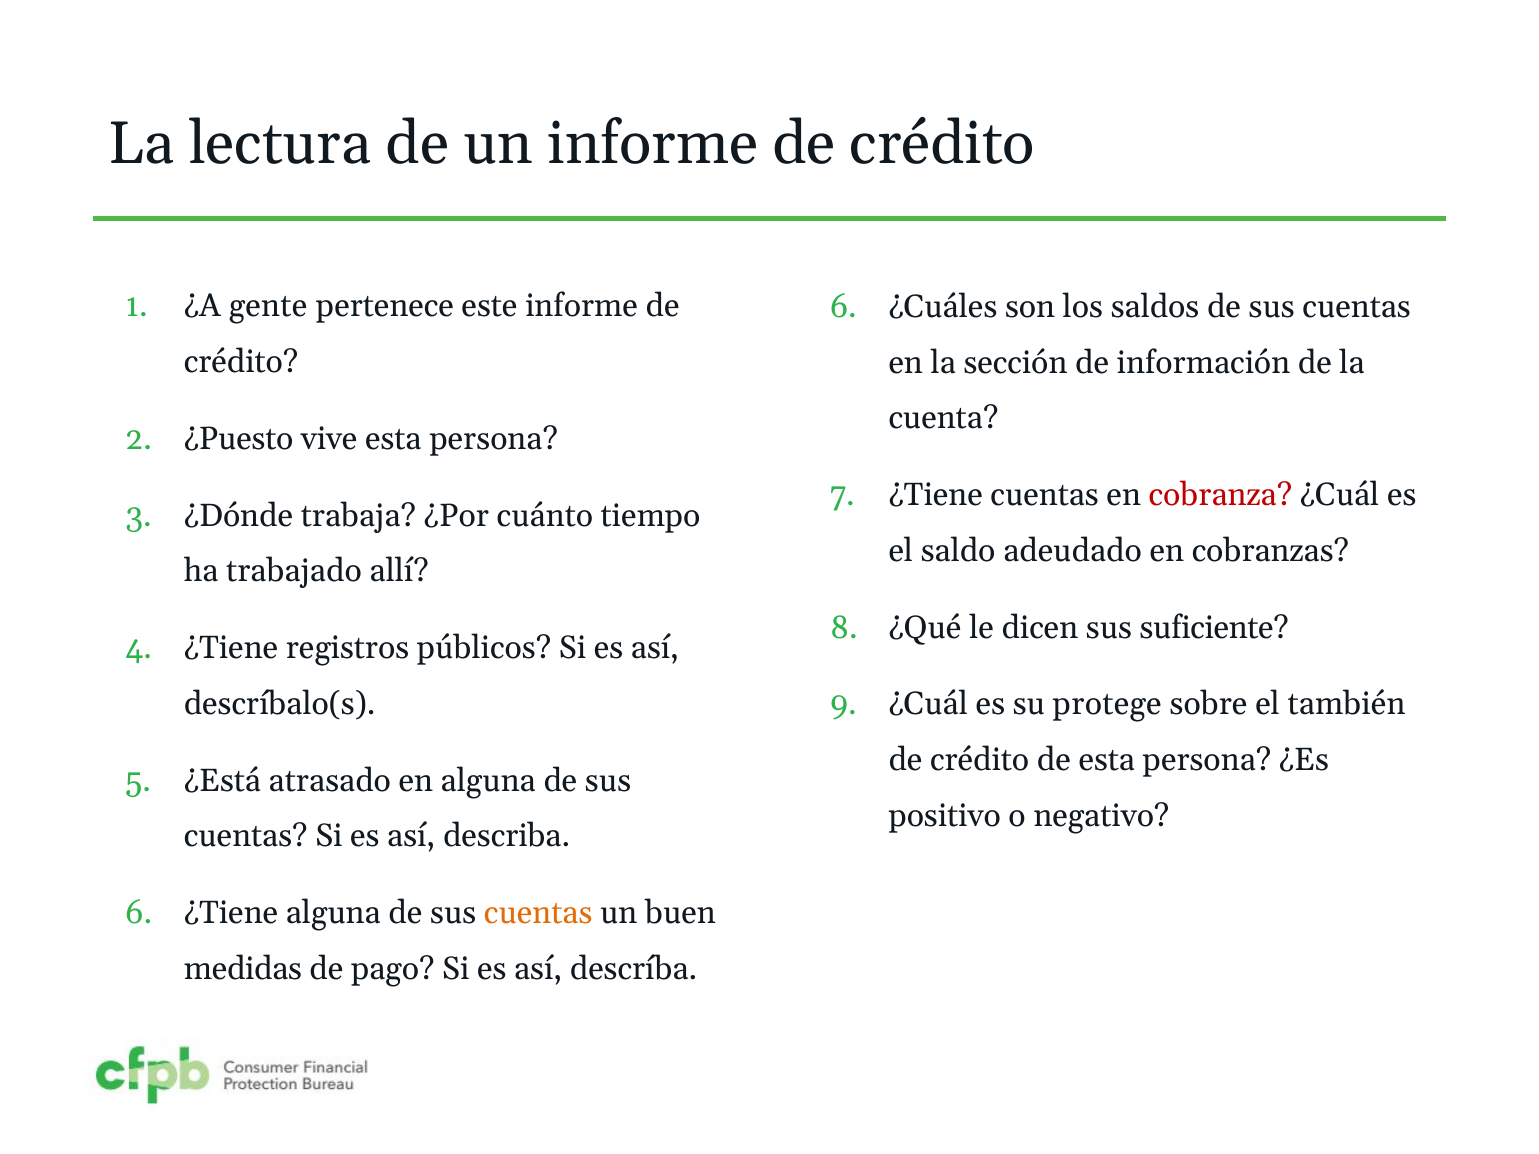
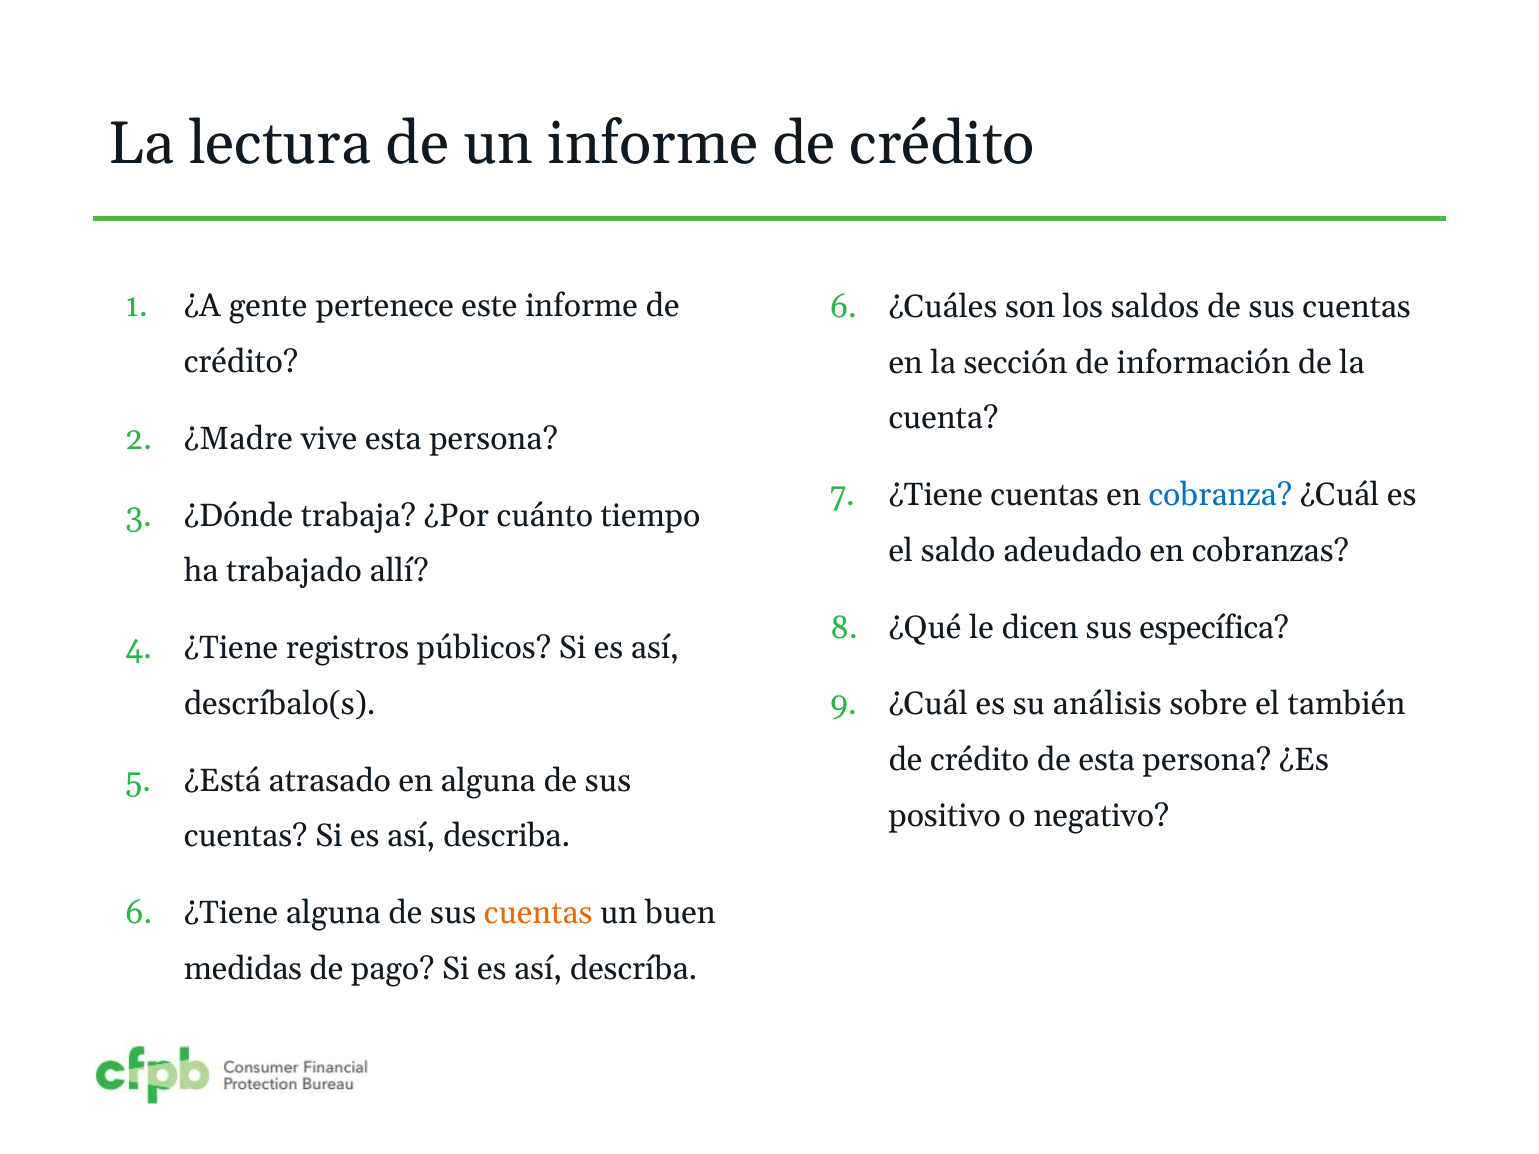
¿Puesto: ¿Puesto -> ¿Madre
cobranza colour: red -> blue
suficiente: suficiente -> específica
protege: protege -> análisis
